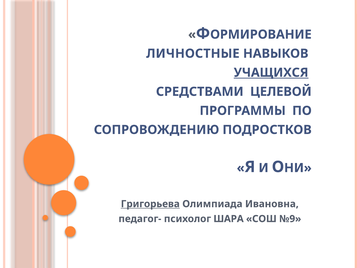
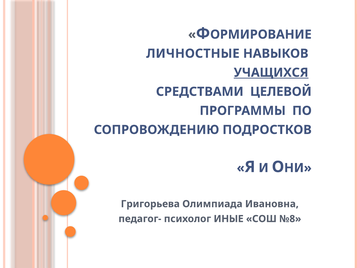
Григорьева underline: present -> none
ШАРА: ШАРА -> ИНЫЕ
№9: №9 -> №8
